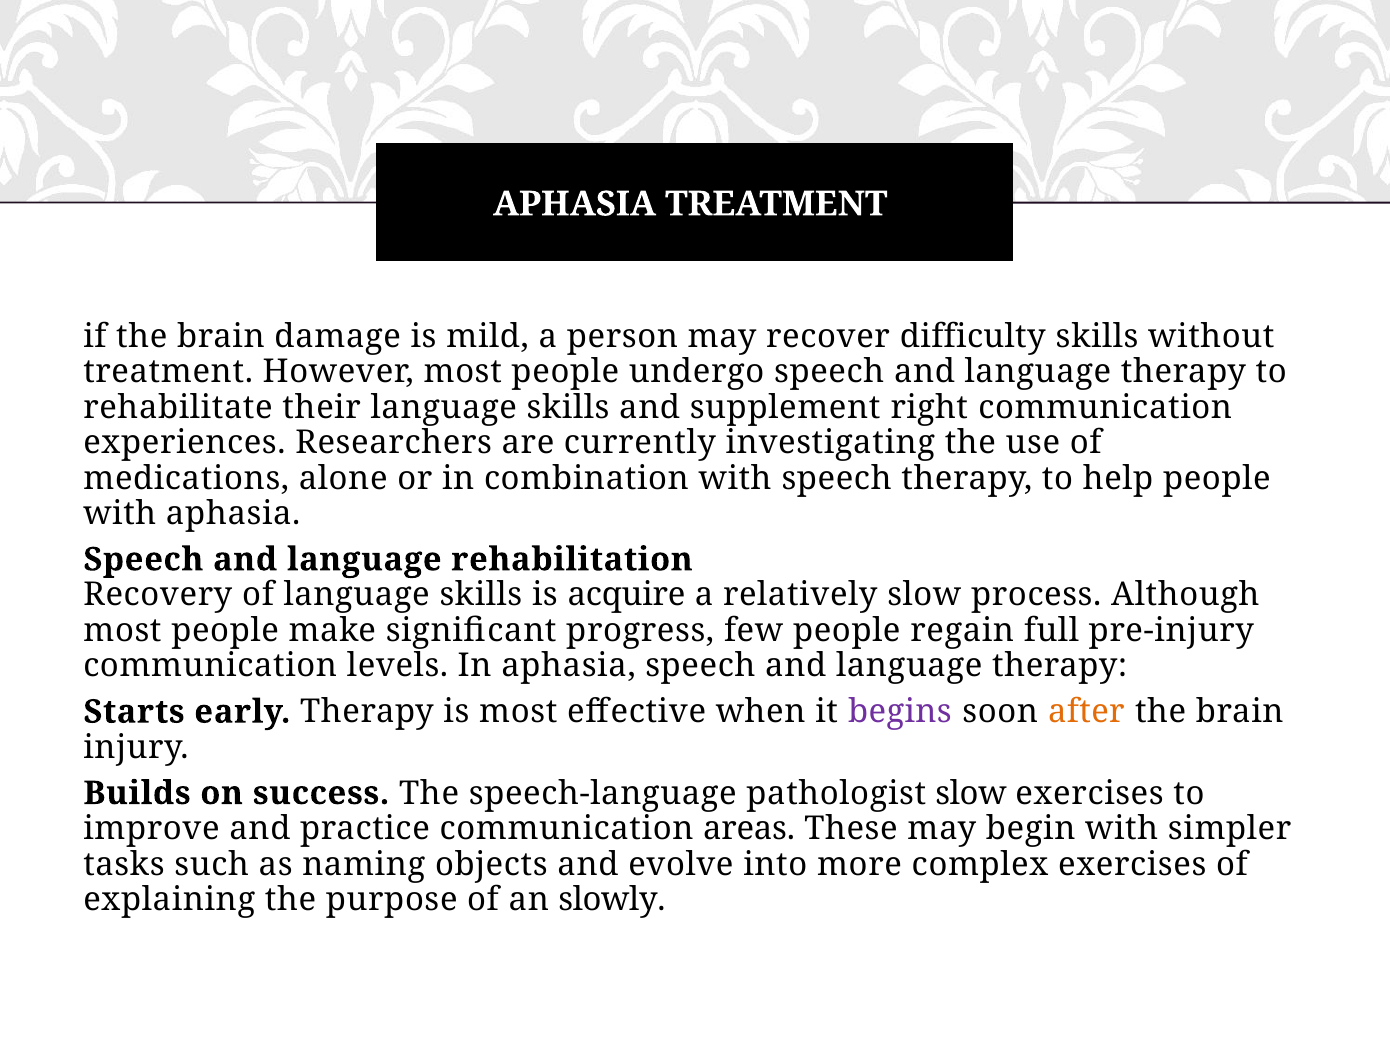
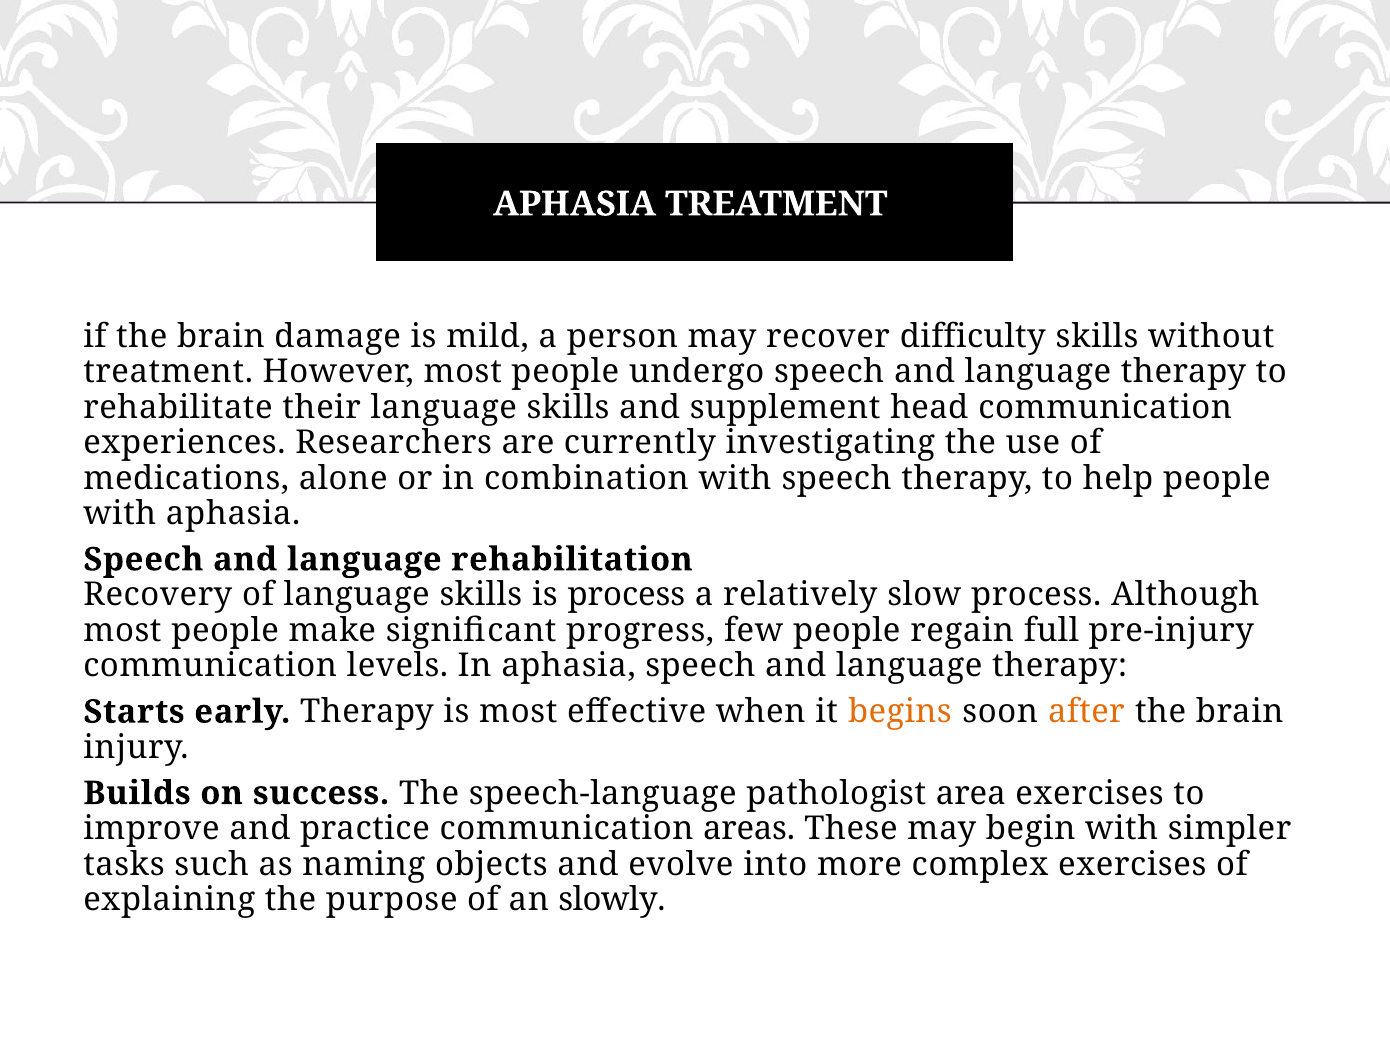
right: right -> head
is acquire: acquire -> process
begins colour: purple -> orange
pathologist slow: slow -> area
